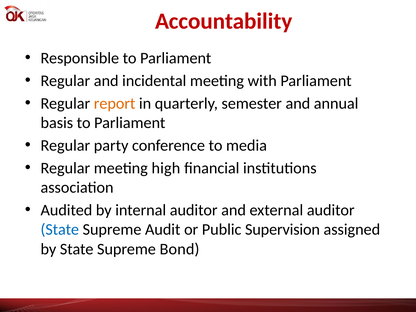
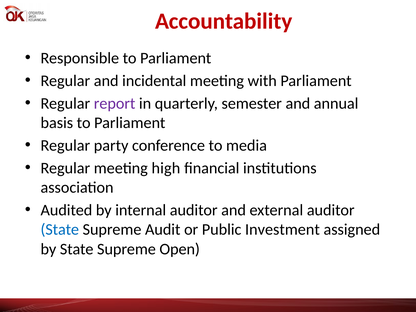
report colour: orange -> purple
Supervision: Supervision -> Investment
Bond: Bond -> Open
